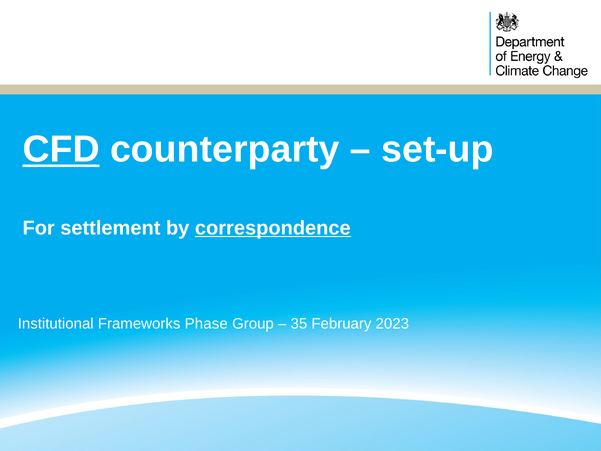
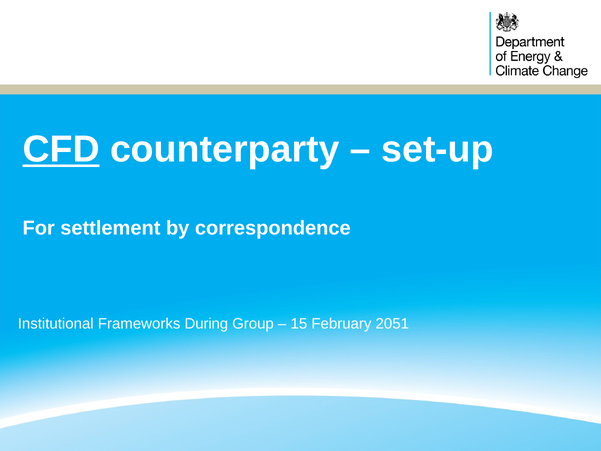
correspondence underline: present -> none
Phase: Phase -> During
35: 35 -> 15
2023: 2023 -> 2051
